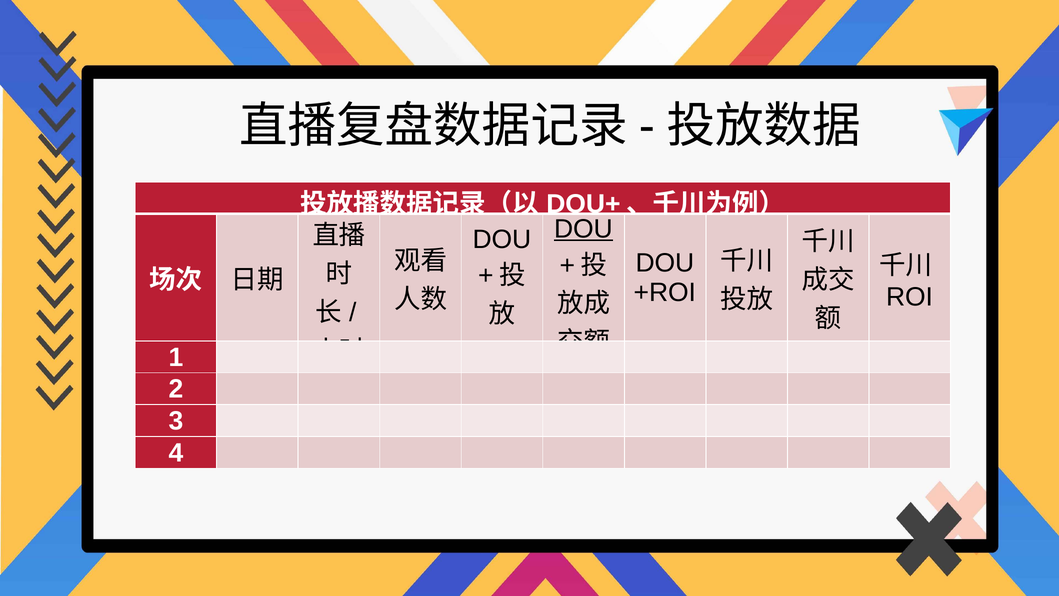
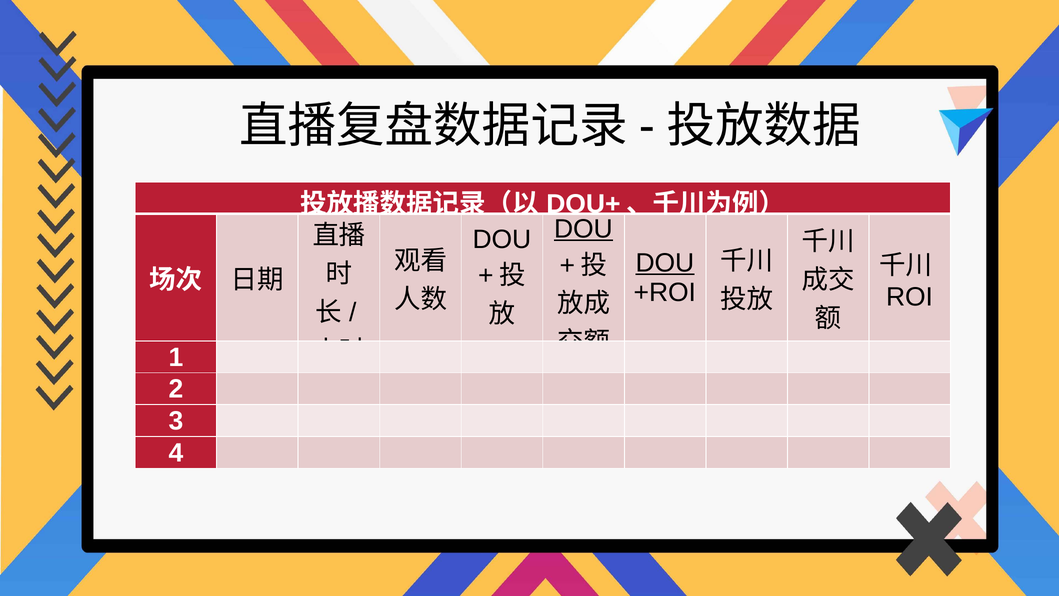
DOU at (665, 263) underline: none -> present
